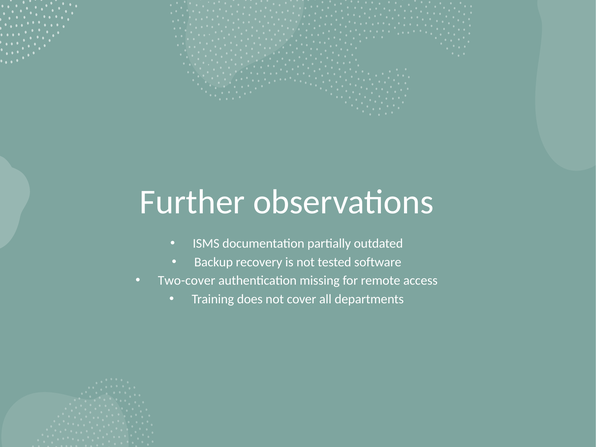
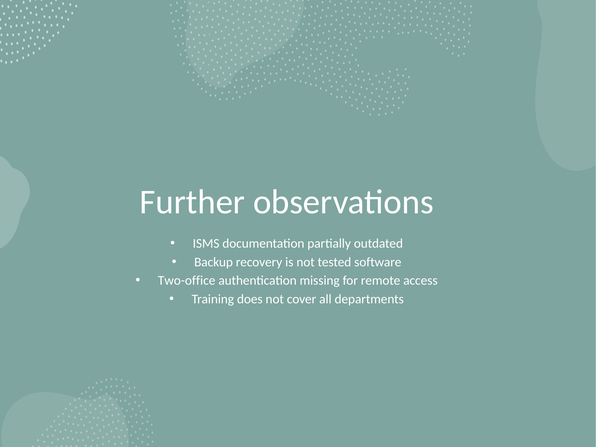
Two-cover: Two-cover -> Two-office
